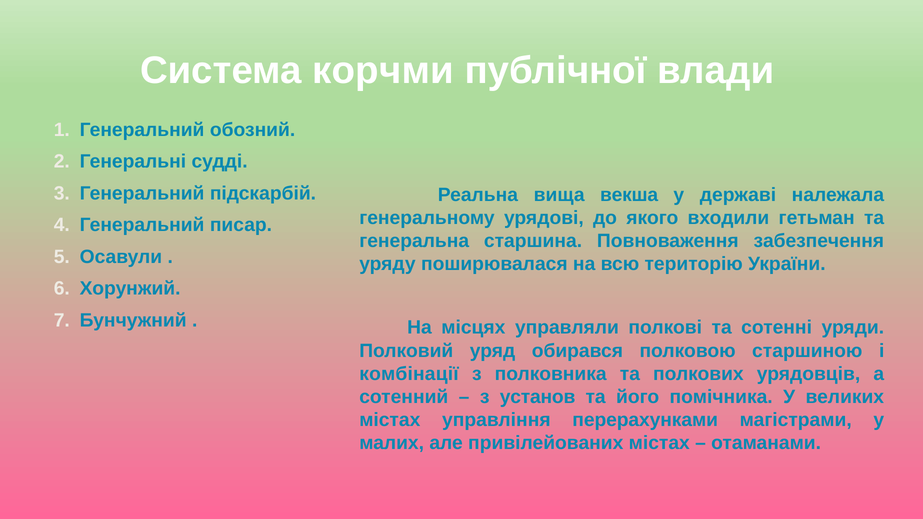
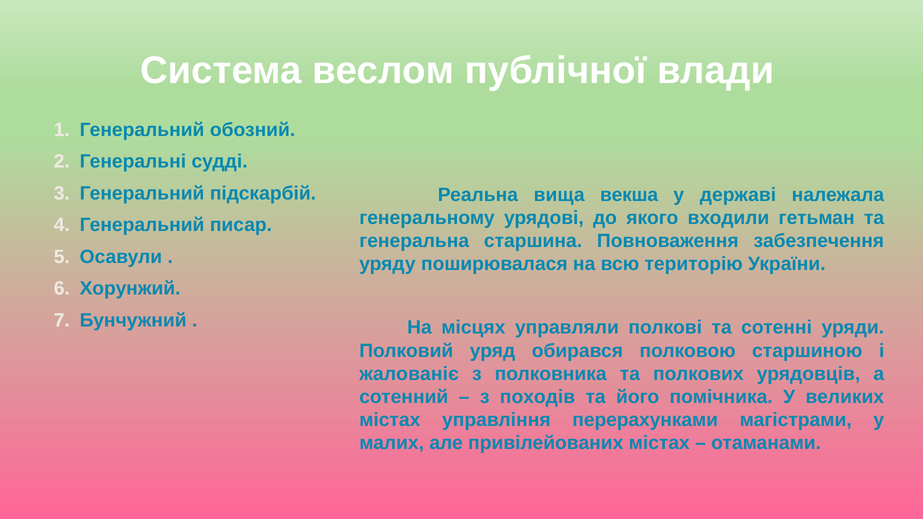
корчми: корчми -> веслом
комбінації: комбінації -> жалованіє
установ: установ -> походів
